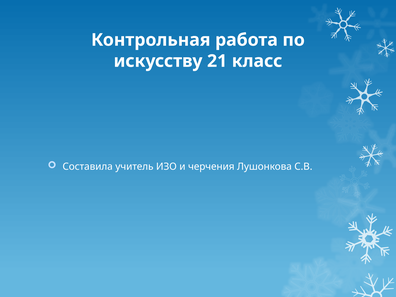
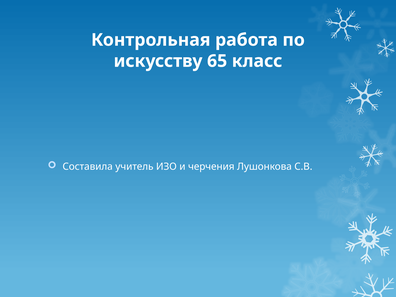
21: 21 -> 65
